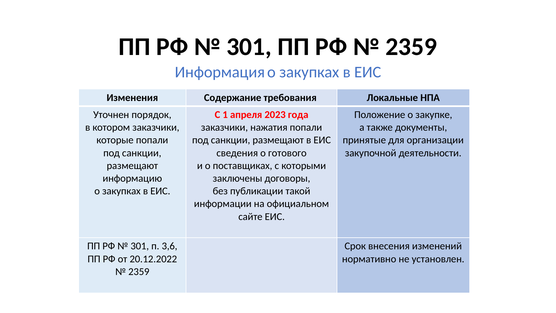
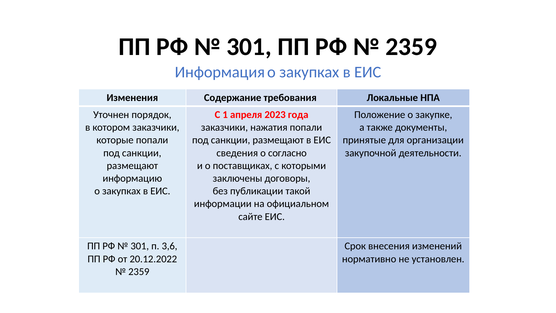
готового: готового -> согласно
